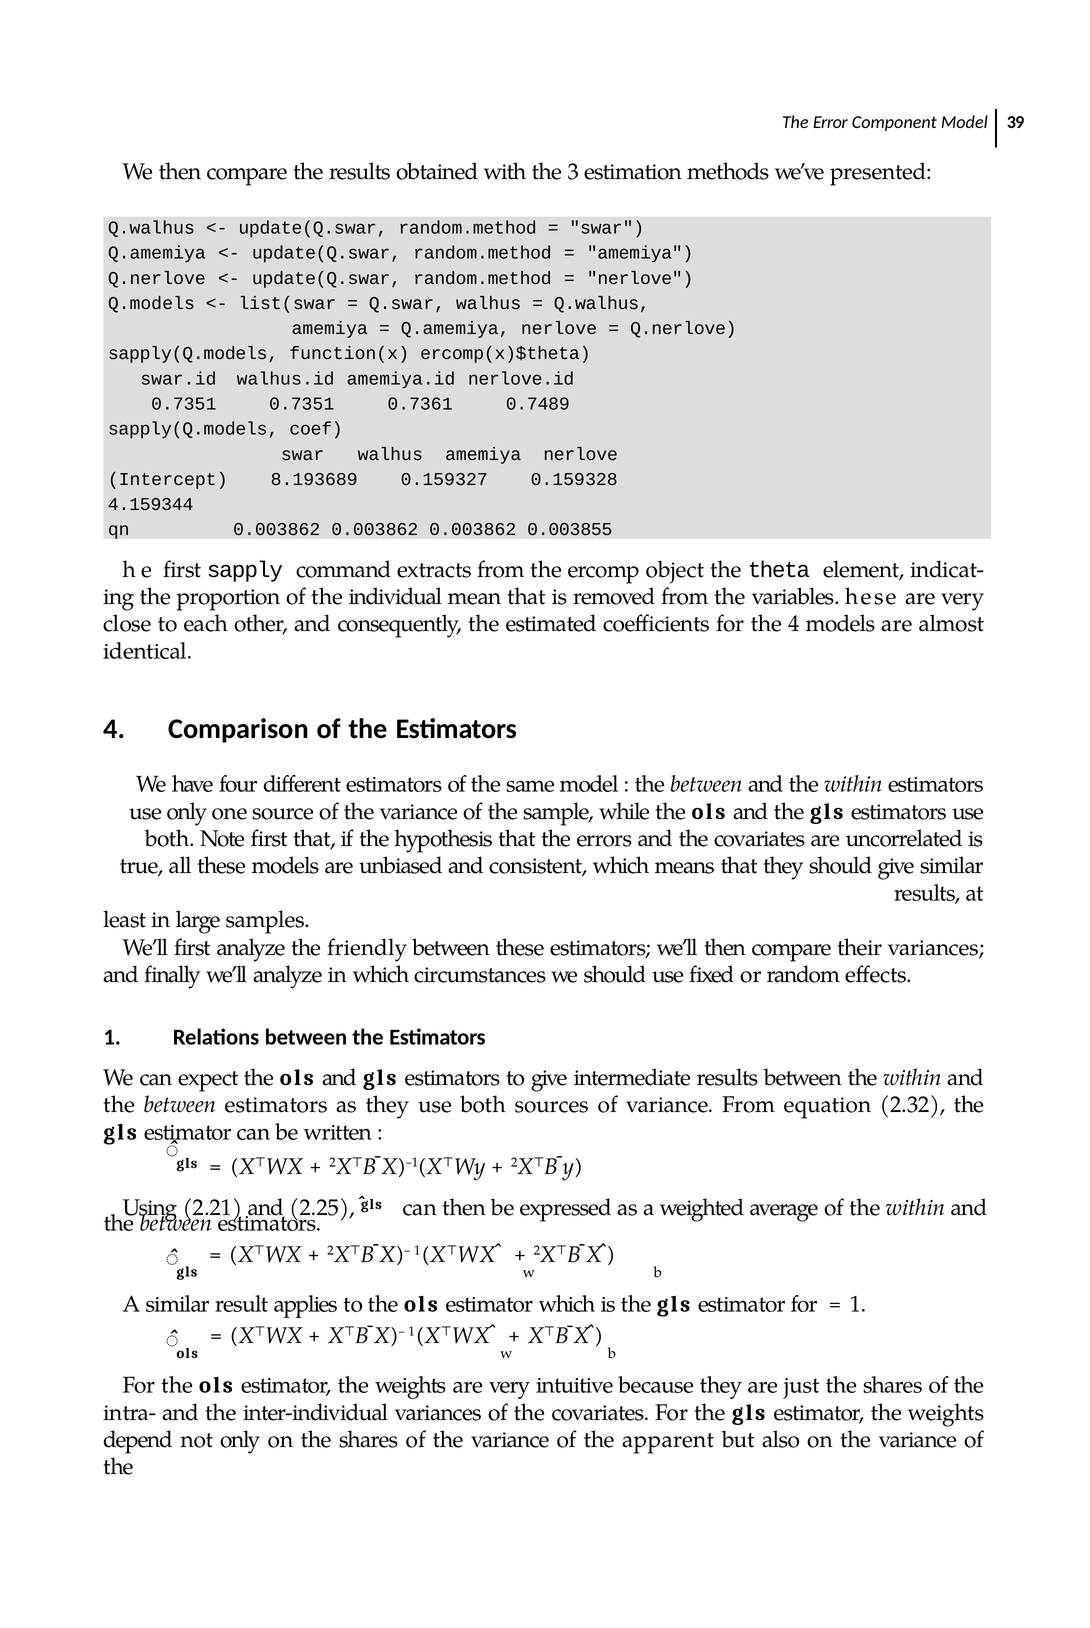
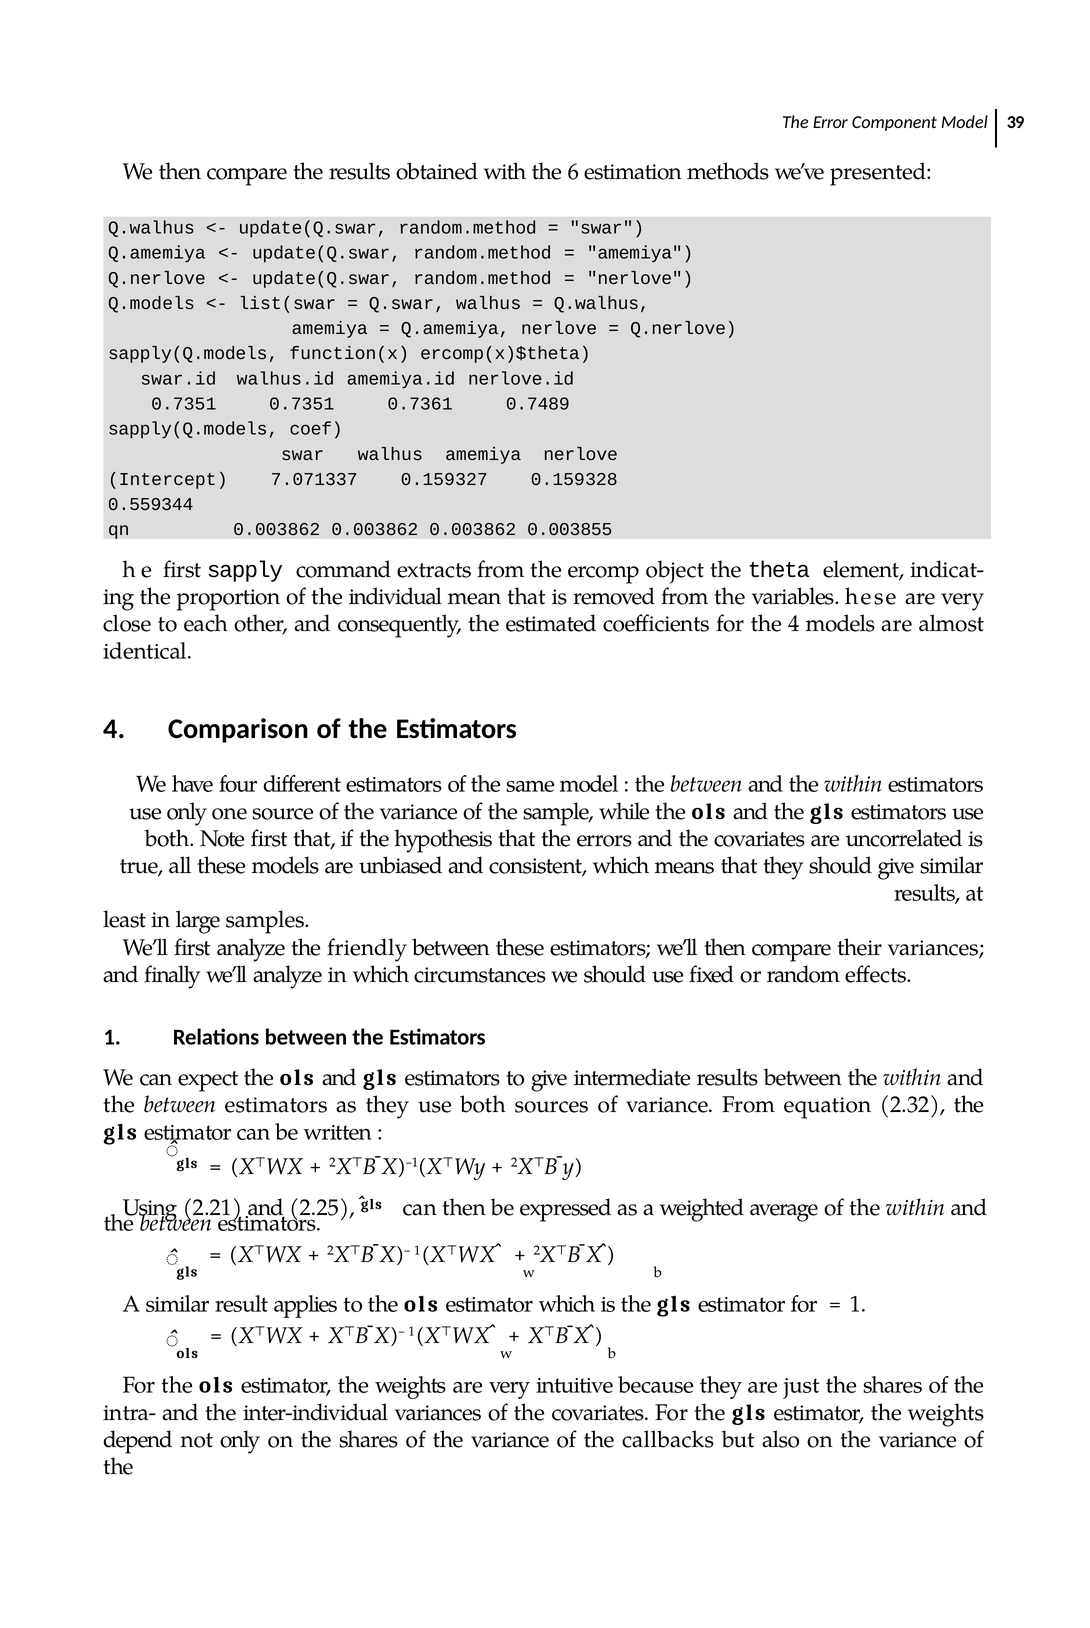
3: 3 -> 6
8.193689: 8.193689 -> 7.071337
4.159344: 4.159344 -> 0.559344
apparent: apparent -> callbacks
